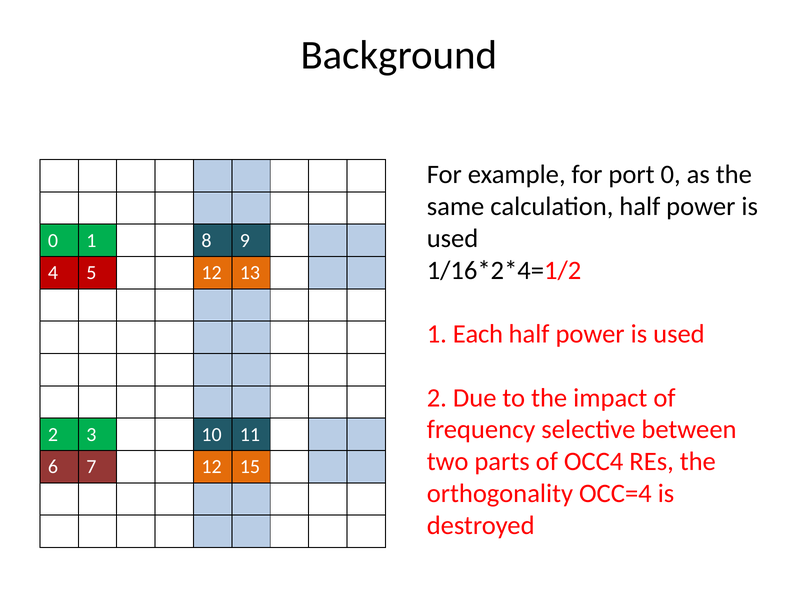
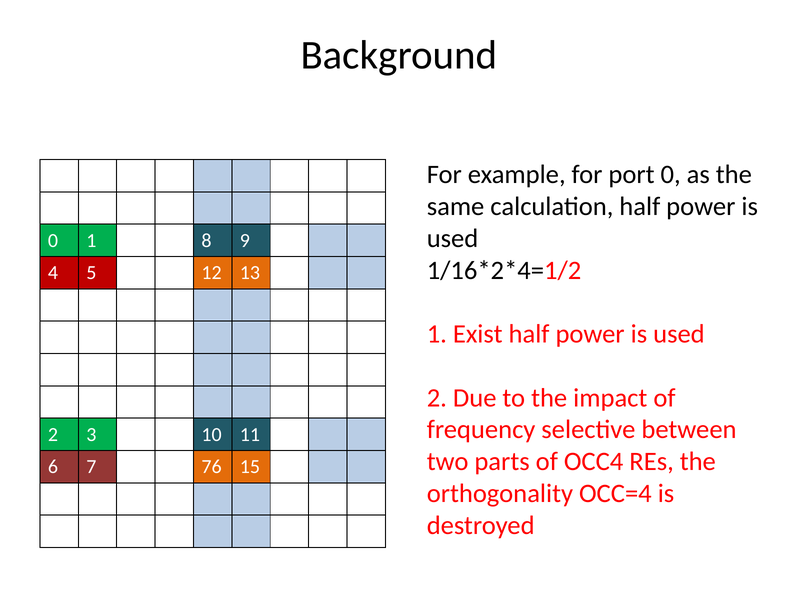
Each: Each -> Exist
7 12: 12 -> 76
